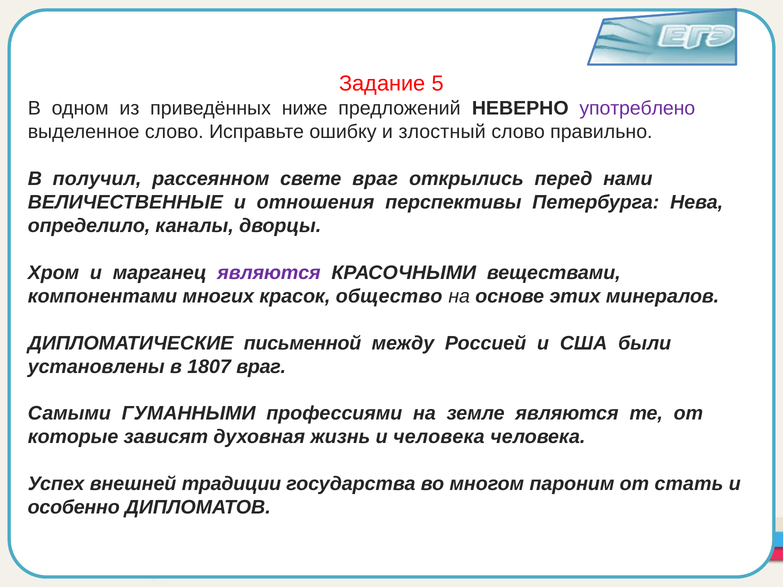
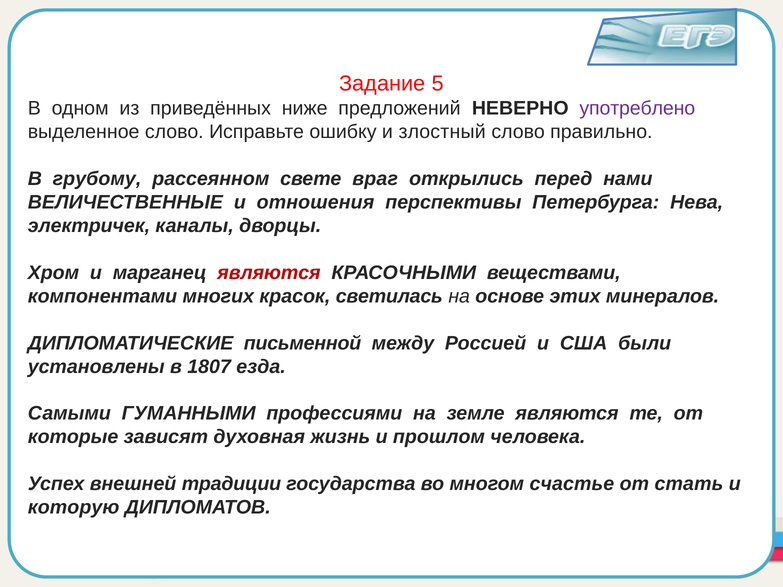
получил: получил -> грубому
определило: определило -> электричек
являются at (269, 273) colour: purple -> red
общество: общество -> светилась
1807 враг: враг -> езда
и человека: человека -> прошлом
пароним: пароним -> счастье
особенно: особенно -> которую
